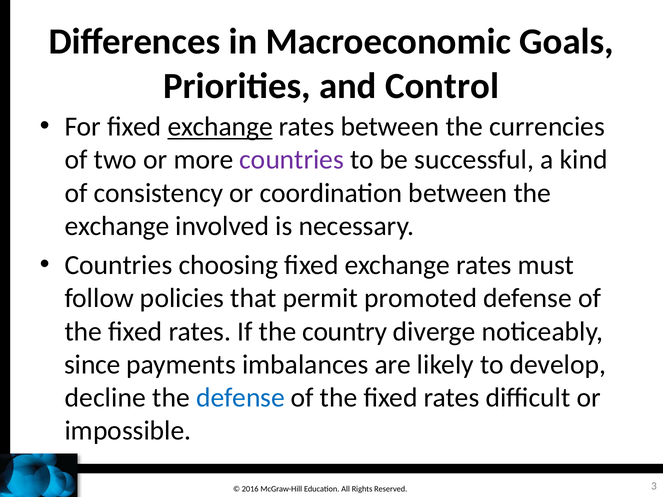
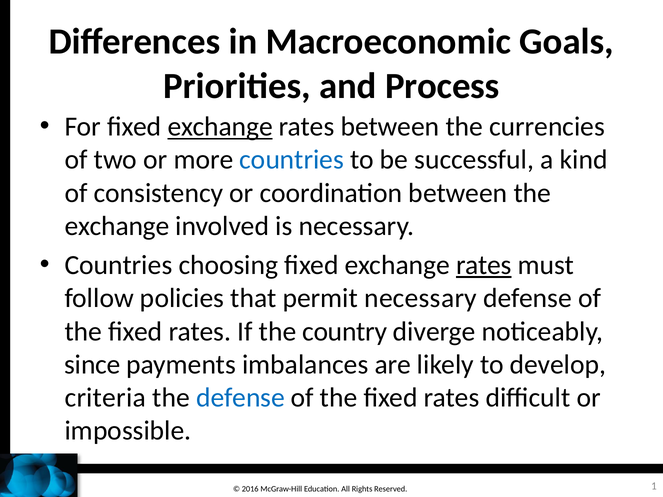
Control: Control -> Process
countries at (292, 160) colour: purple -> blue
rates at (484, 265) underline: none -> present
permit promoted: promoted -> necessary
decline: decline -> criteria
3: 3 -> 1
